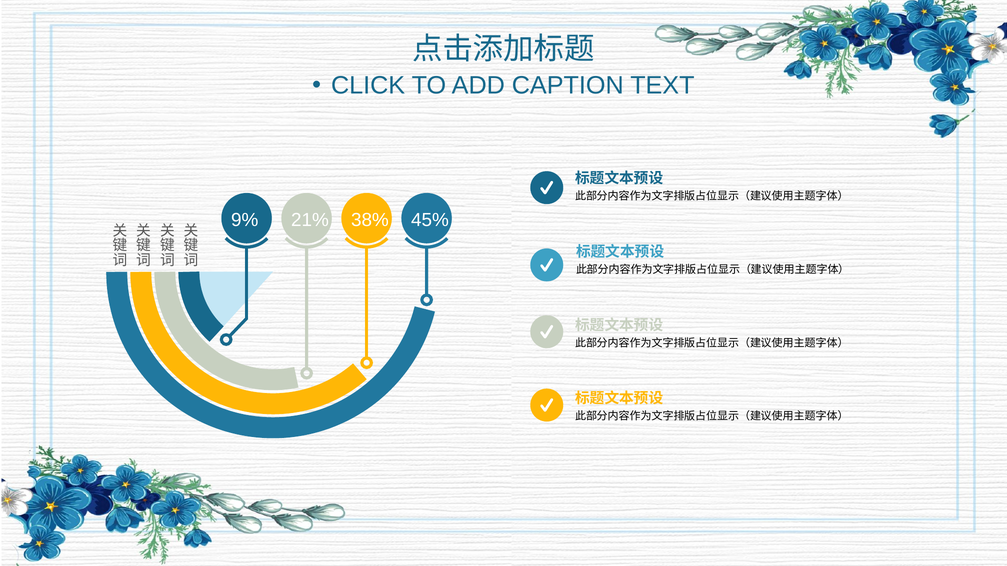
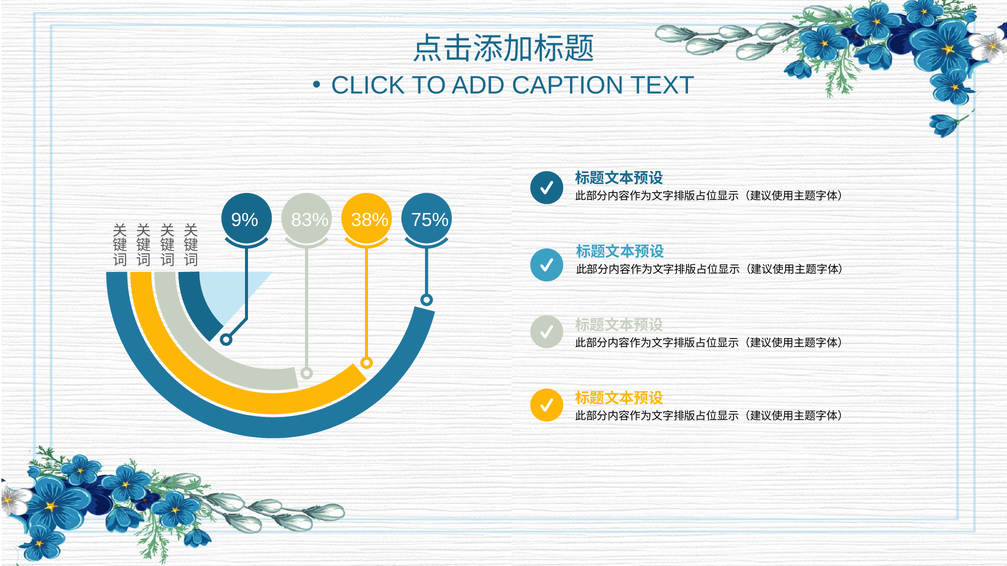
21%: 21% -> 83%
45%: 45% -> 75%
